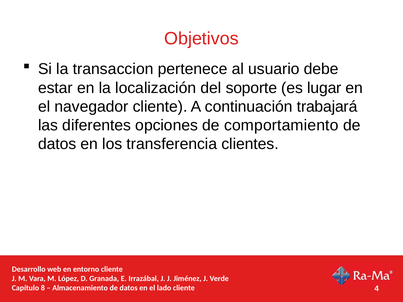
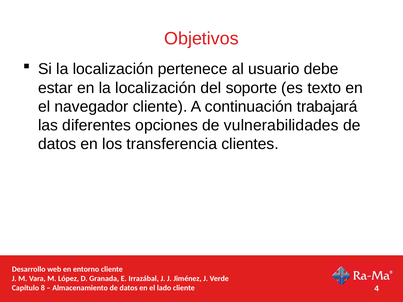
Si la transaccion: transaccion -> localización
lugar: lugar -> texto
comportamiento: comportamiento -> vulnerabilidades
